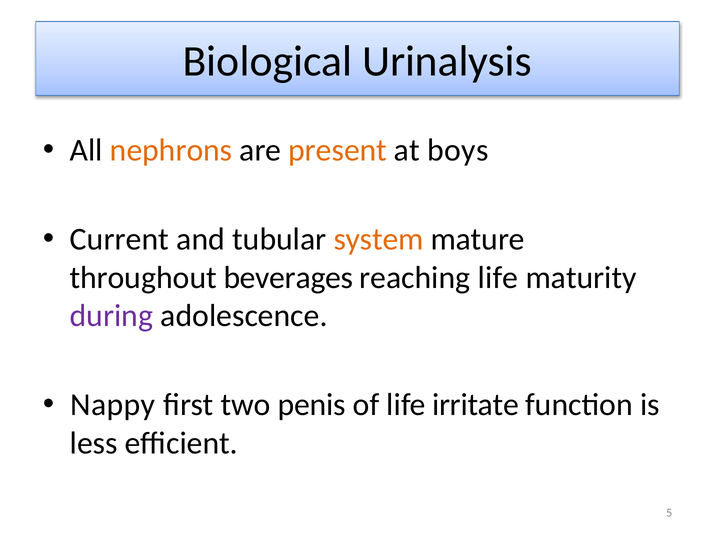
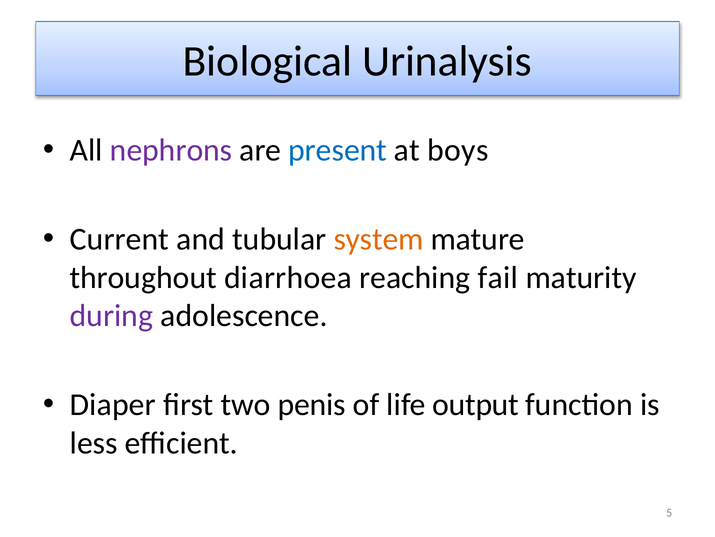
nephrons colour: orange -> purple
present colour: orange -> blue
beverages: beverages -> diarrhoea
reaching life: life -> fail
Nappy: Nappy -> Diaper
irritate: irritate -> output
